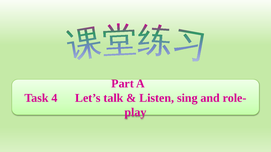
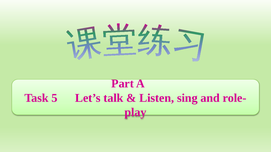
4: 4 -> 5
